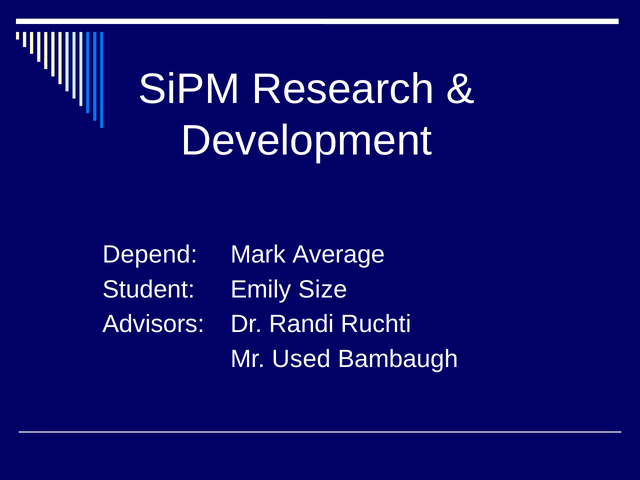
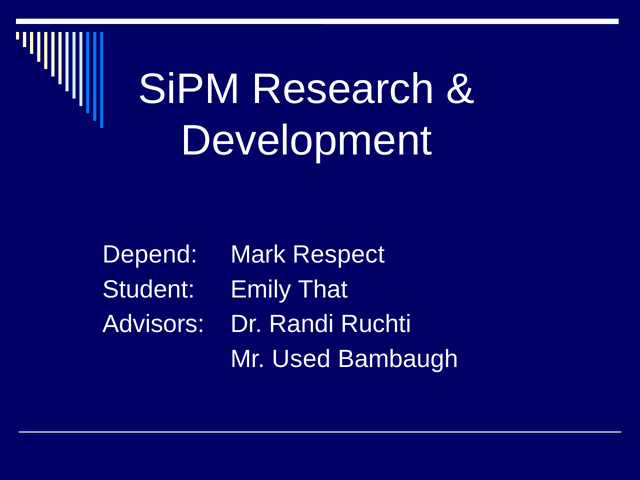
Average: Average -> Respect
Size: Size -> That
